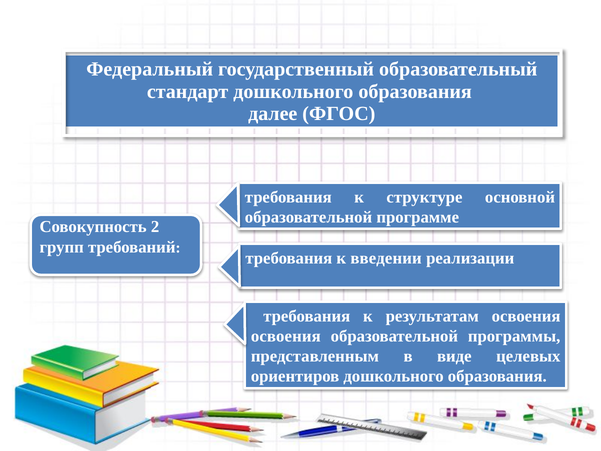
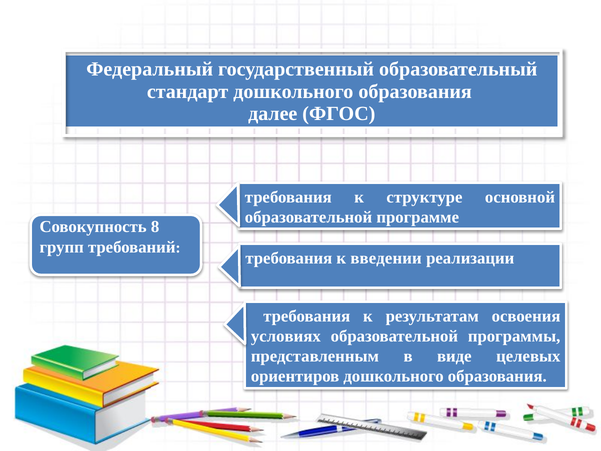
2: 2 -> 8
освоения at (286, 336): освоения -> условиях
